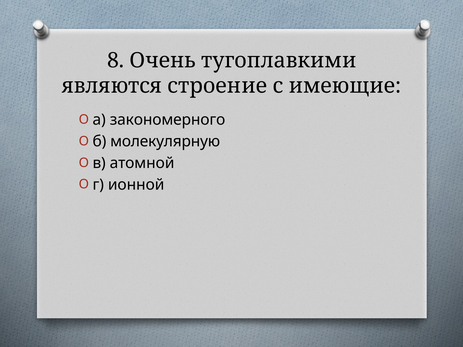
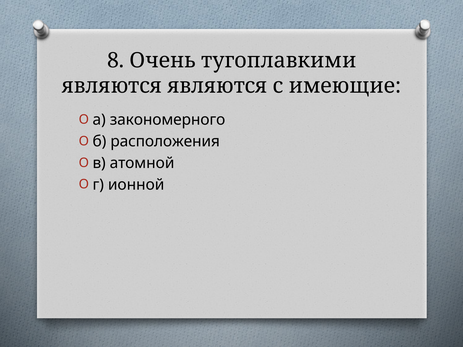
являются строение: строение -> являются
молекулярную: молекулярную -> расположения
